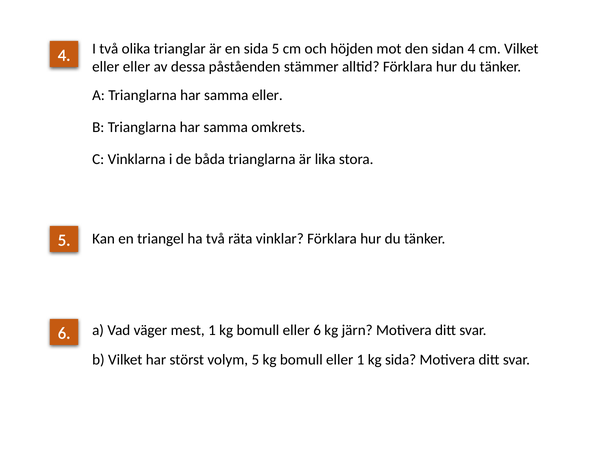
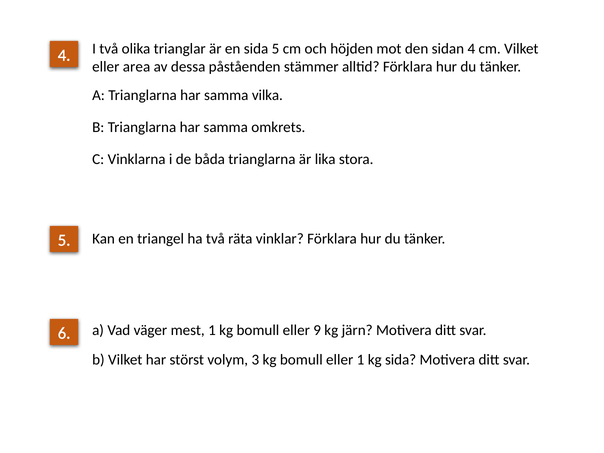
eller eller: eller -> area
samma eller: eller -> vilka
eller 6: 6 -> 9
volym 5: 5 -> 3
